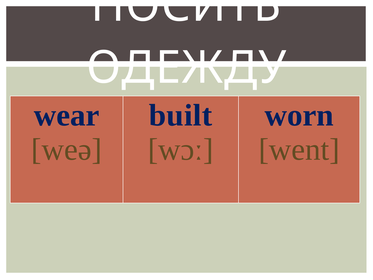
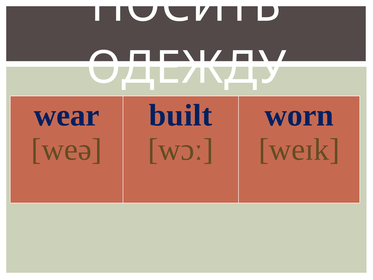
went: went -> weɪk
